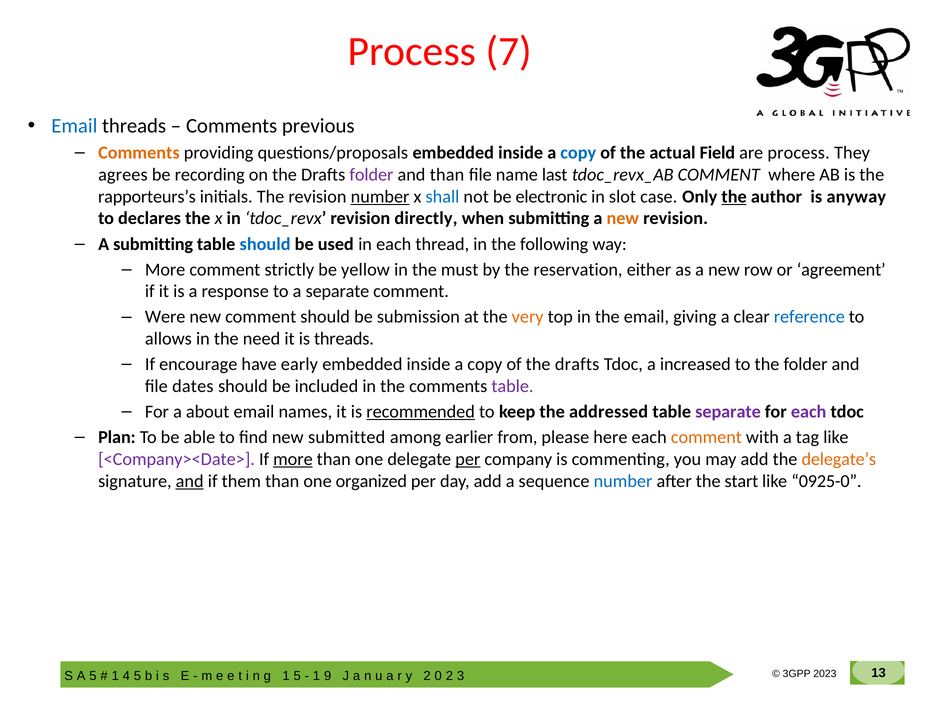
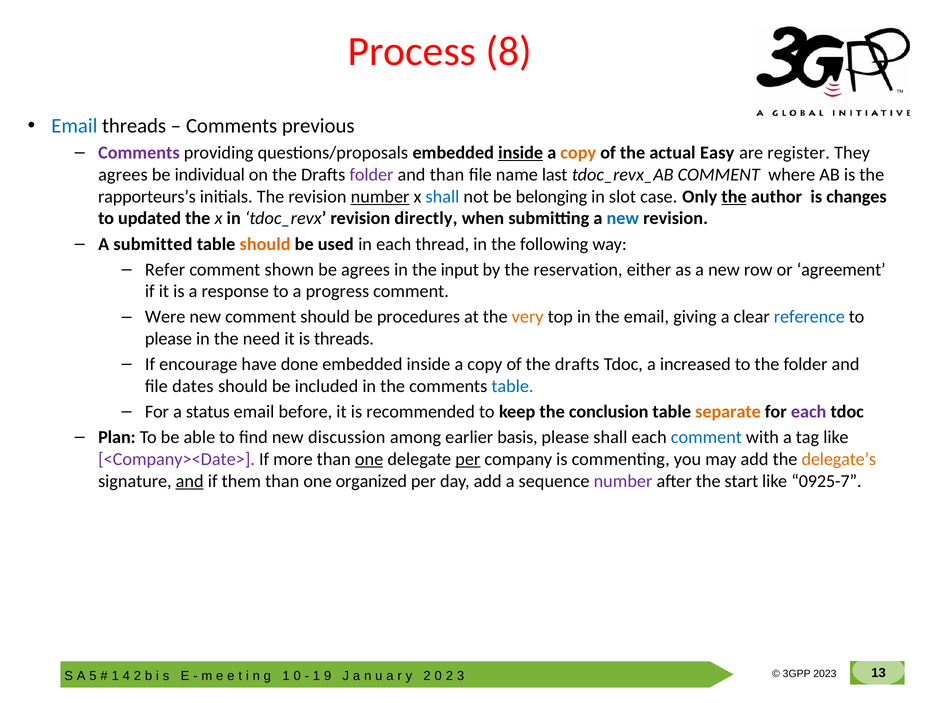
7: 7 -> 8
Comments at (139, 153) colour: orange -> purple
inside at (521, 153) underline: none -> present
copy at (578, 153) colour: blue -> orange
Field: Field -> Easy
are process: process -> register
recording: recording -> individual
electronic: electronic -> belonging
anyway: anyway -> changes
declares: declares -> updated
new at (623, 218) colour: orange -> blue
A submitting: submitting -> submitted
should at (265, 244) colour: blue -> orange
More at (165, 269): More -> Refer
strictly: strictly -> shown
be yellow: yellow -> agrees
must: must -> input
a separate: separate -> progress
submission: submission -> procedures
allows at (168, 339): allows -> please
early: early -> done
table at (512, 386) colour: purple -> blue
about: about -> status
names: names -> before
recommended underline: present -> none
addressed: addressed -> conclusion
separate at (728, 412) colour: purple -> orange
submitted: submitted -> discussion
from: from -> basis
please here: here -> shall
comment at (706, 437) colour: orange -> blue
more at (293, 459) underline: present -> none
one at (369, 459) underline: none -> present
number at (623, 481) colour: blue -> purple
0925-0: 0925-0 -> 0925-7
5 at (137, 676): 5 -> 2
5 at (297, 676): 5 -> 0
